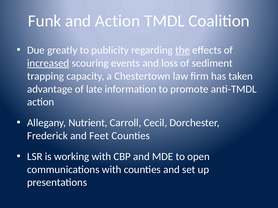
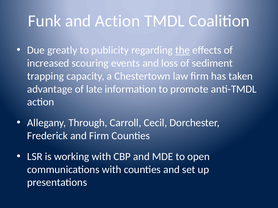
increased underline: present -> none
Nutrient: Nutrient -> Through
and Feet: Feet -> Firm
